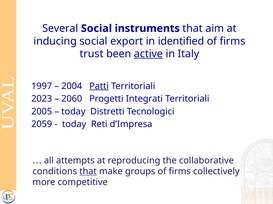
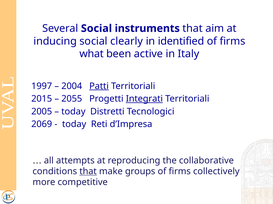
export: export -> clearly
trust: trust -> what
active underline: present -> none
2023: 2023 -> 2015
2060: 2060 -> 2055
Integrati underline: none -> present
2059: 2059 -> 2069
